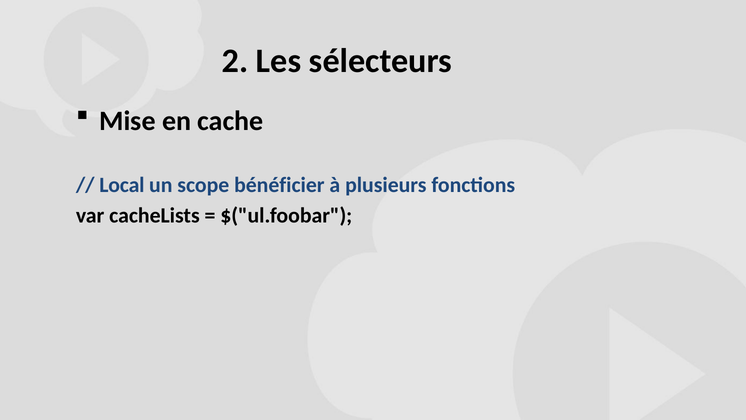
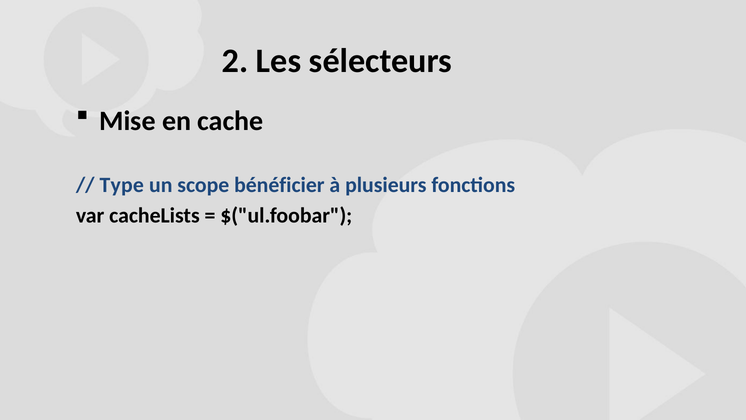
Local: Local -> Type
